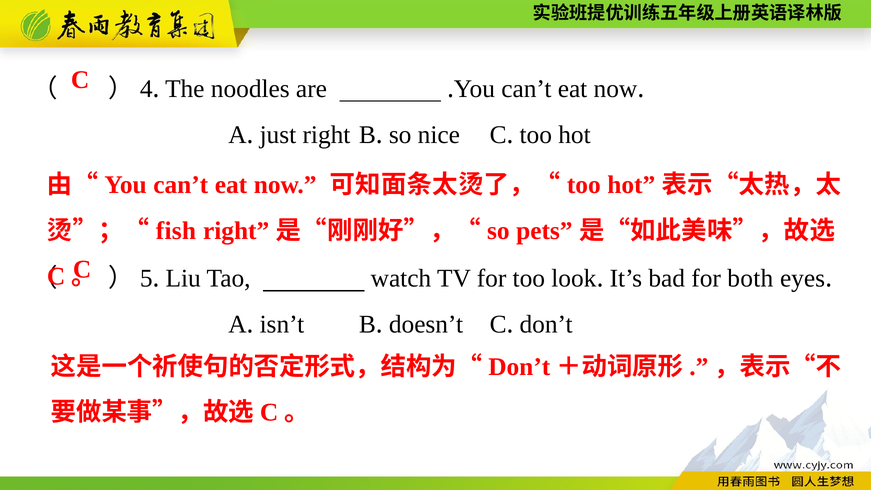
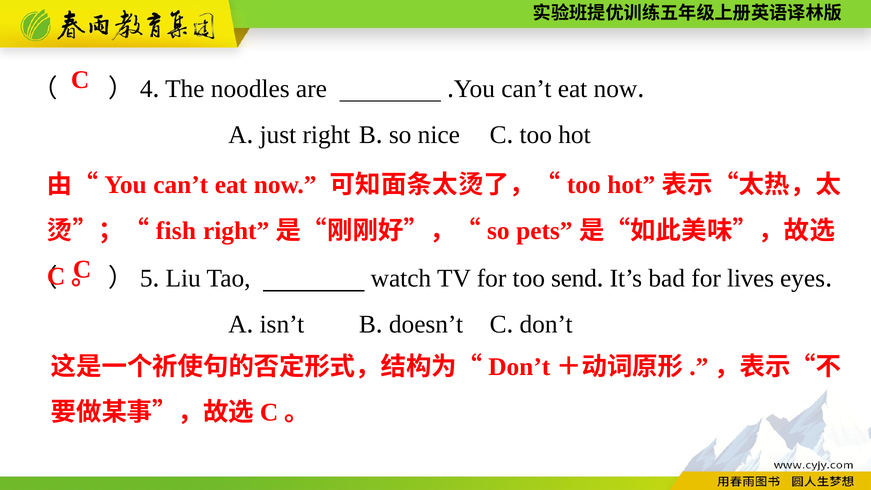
look: look -> send
both: both -> lives
